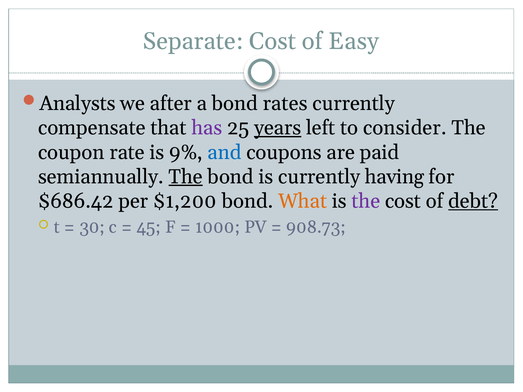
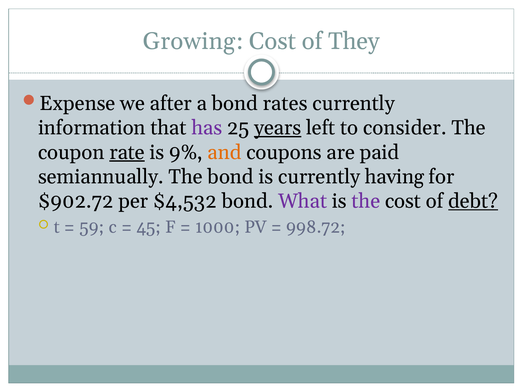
Separate: Separate -> Growing
Easy: Easy -> They
Analysts: Analysts -> Expense
compensate: compensate -> information
rate underline: none -> present
and colour: blue -> orange
The at (186, 177) underline: present -> none
$686.42: $686.42 -> $902.72
$1,200: $1,200 -> $4,532
What colour: orange -> purple
30: 30 -> 59
908.73: 908.73 -> 998.72
